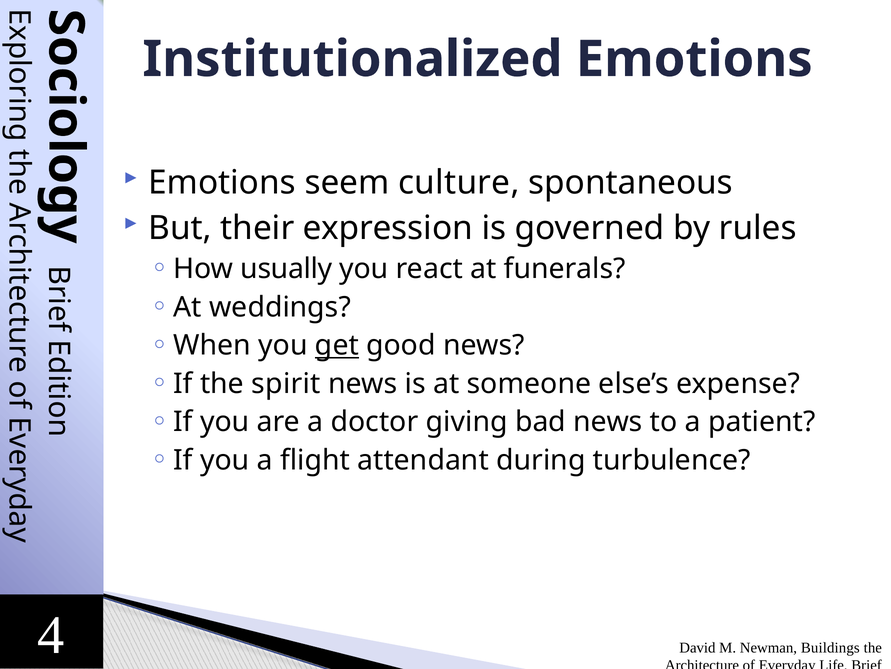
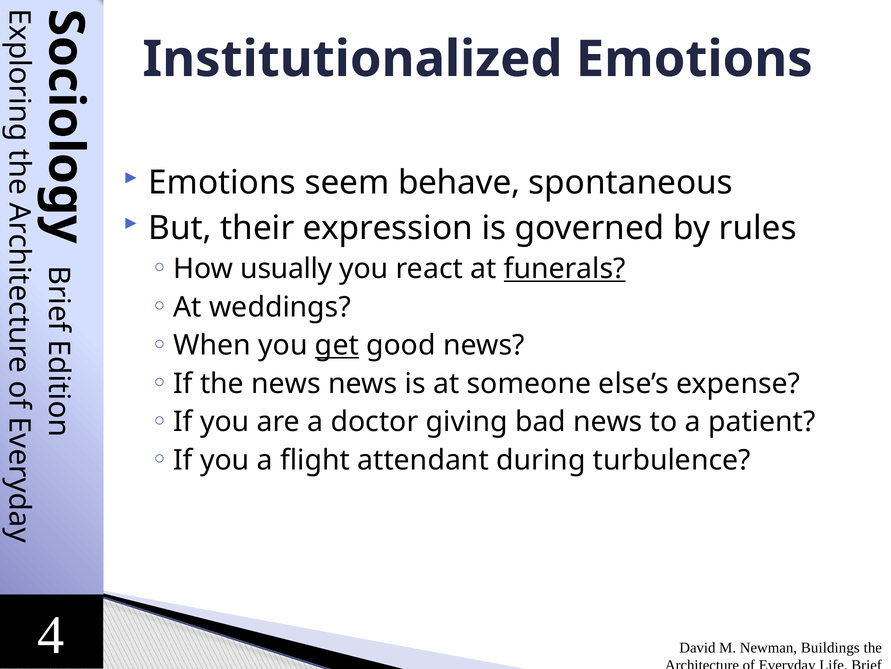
culture: culture -> behave
funerals underline: none -> present
the spirit: spirit -> news
